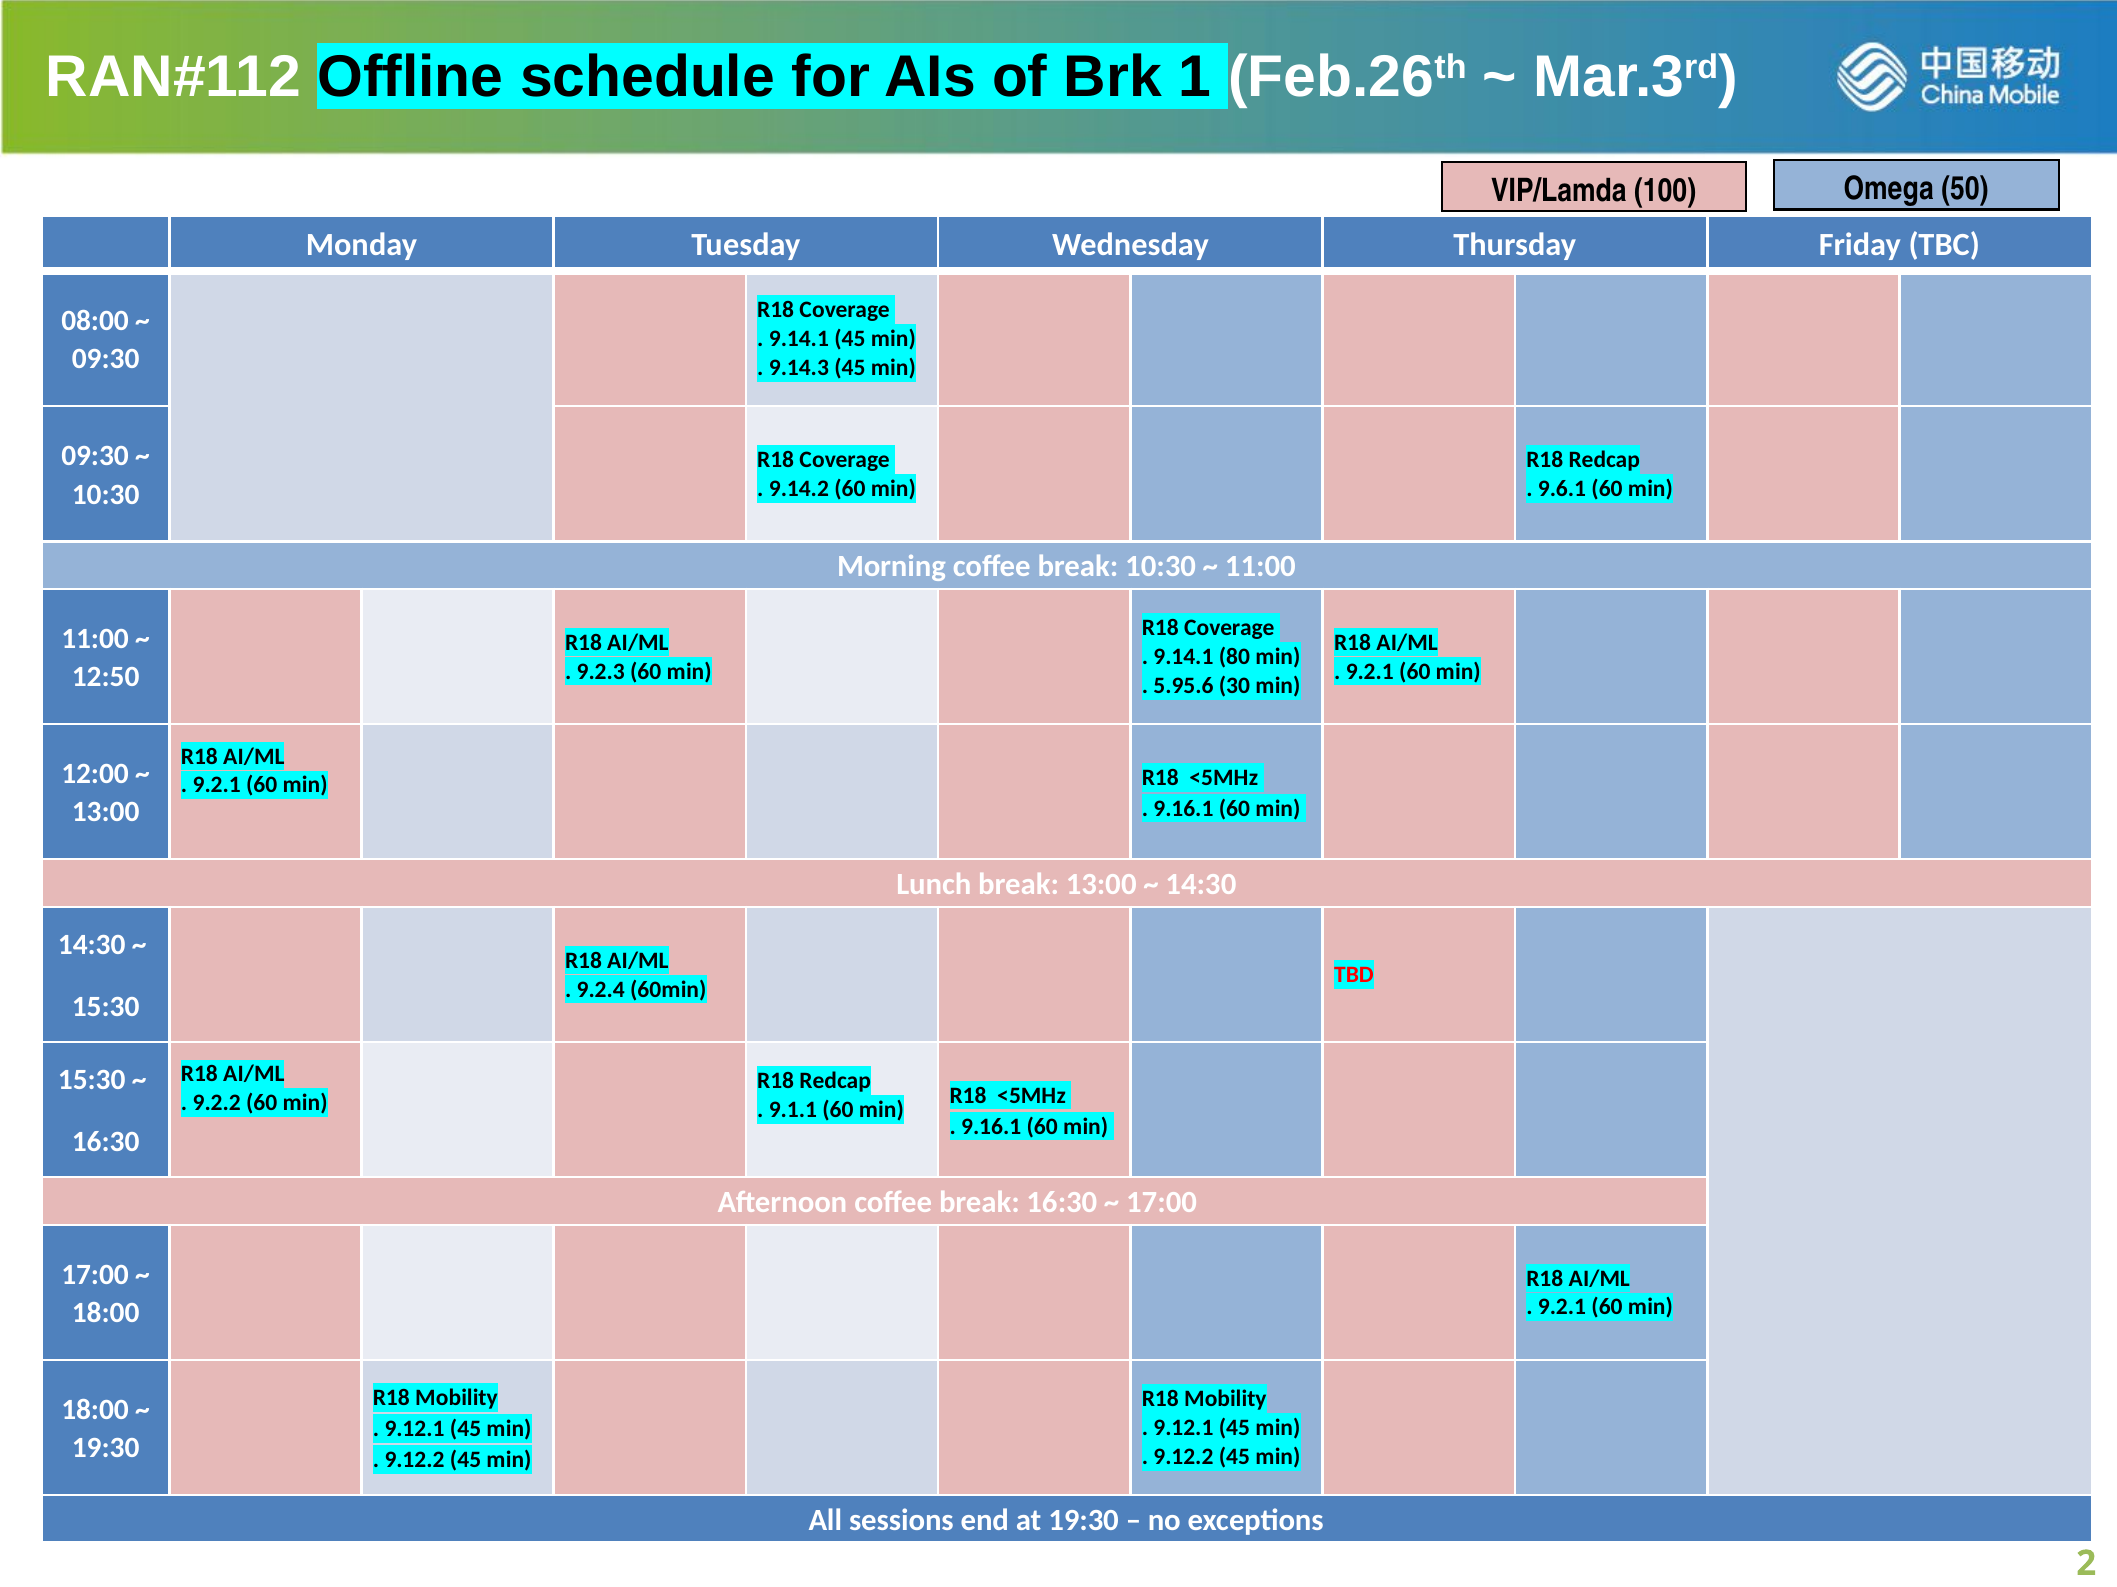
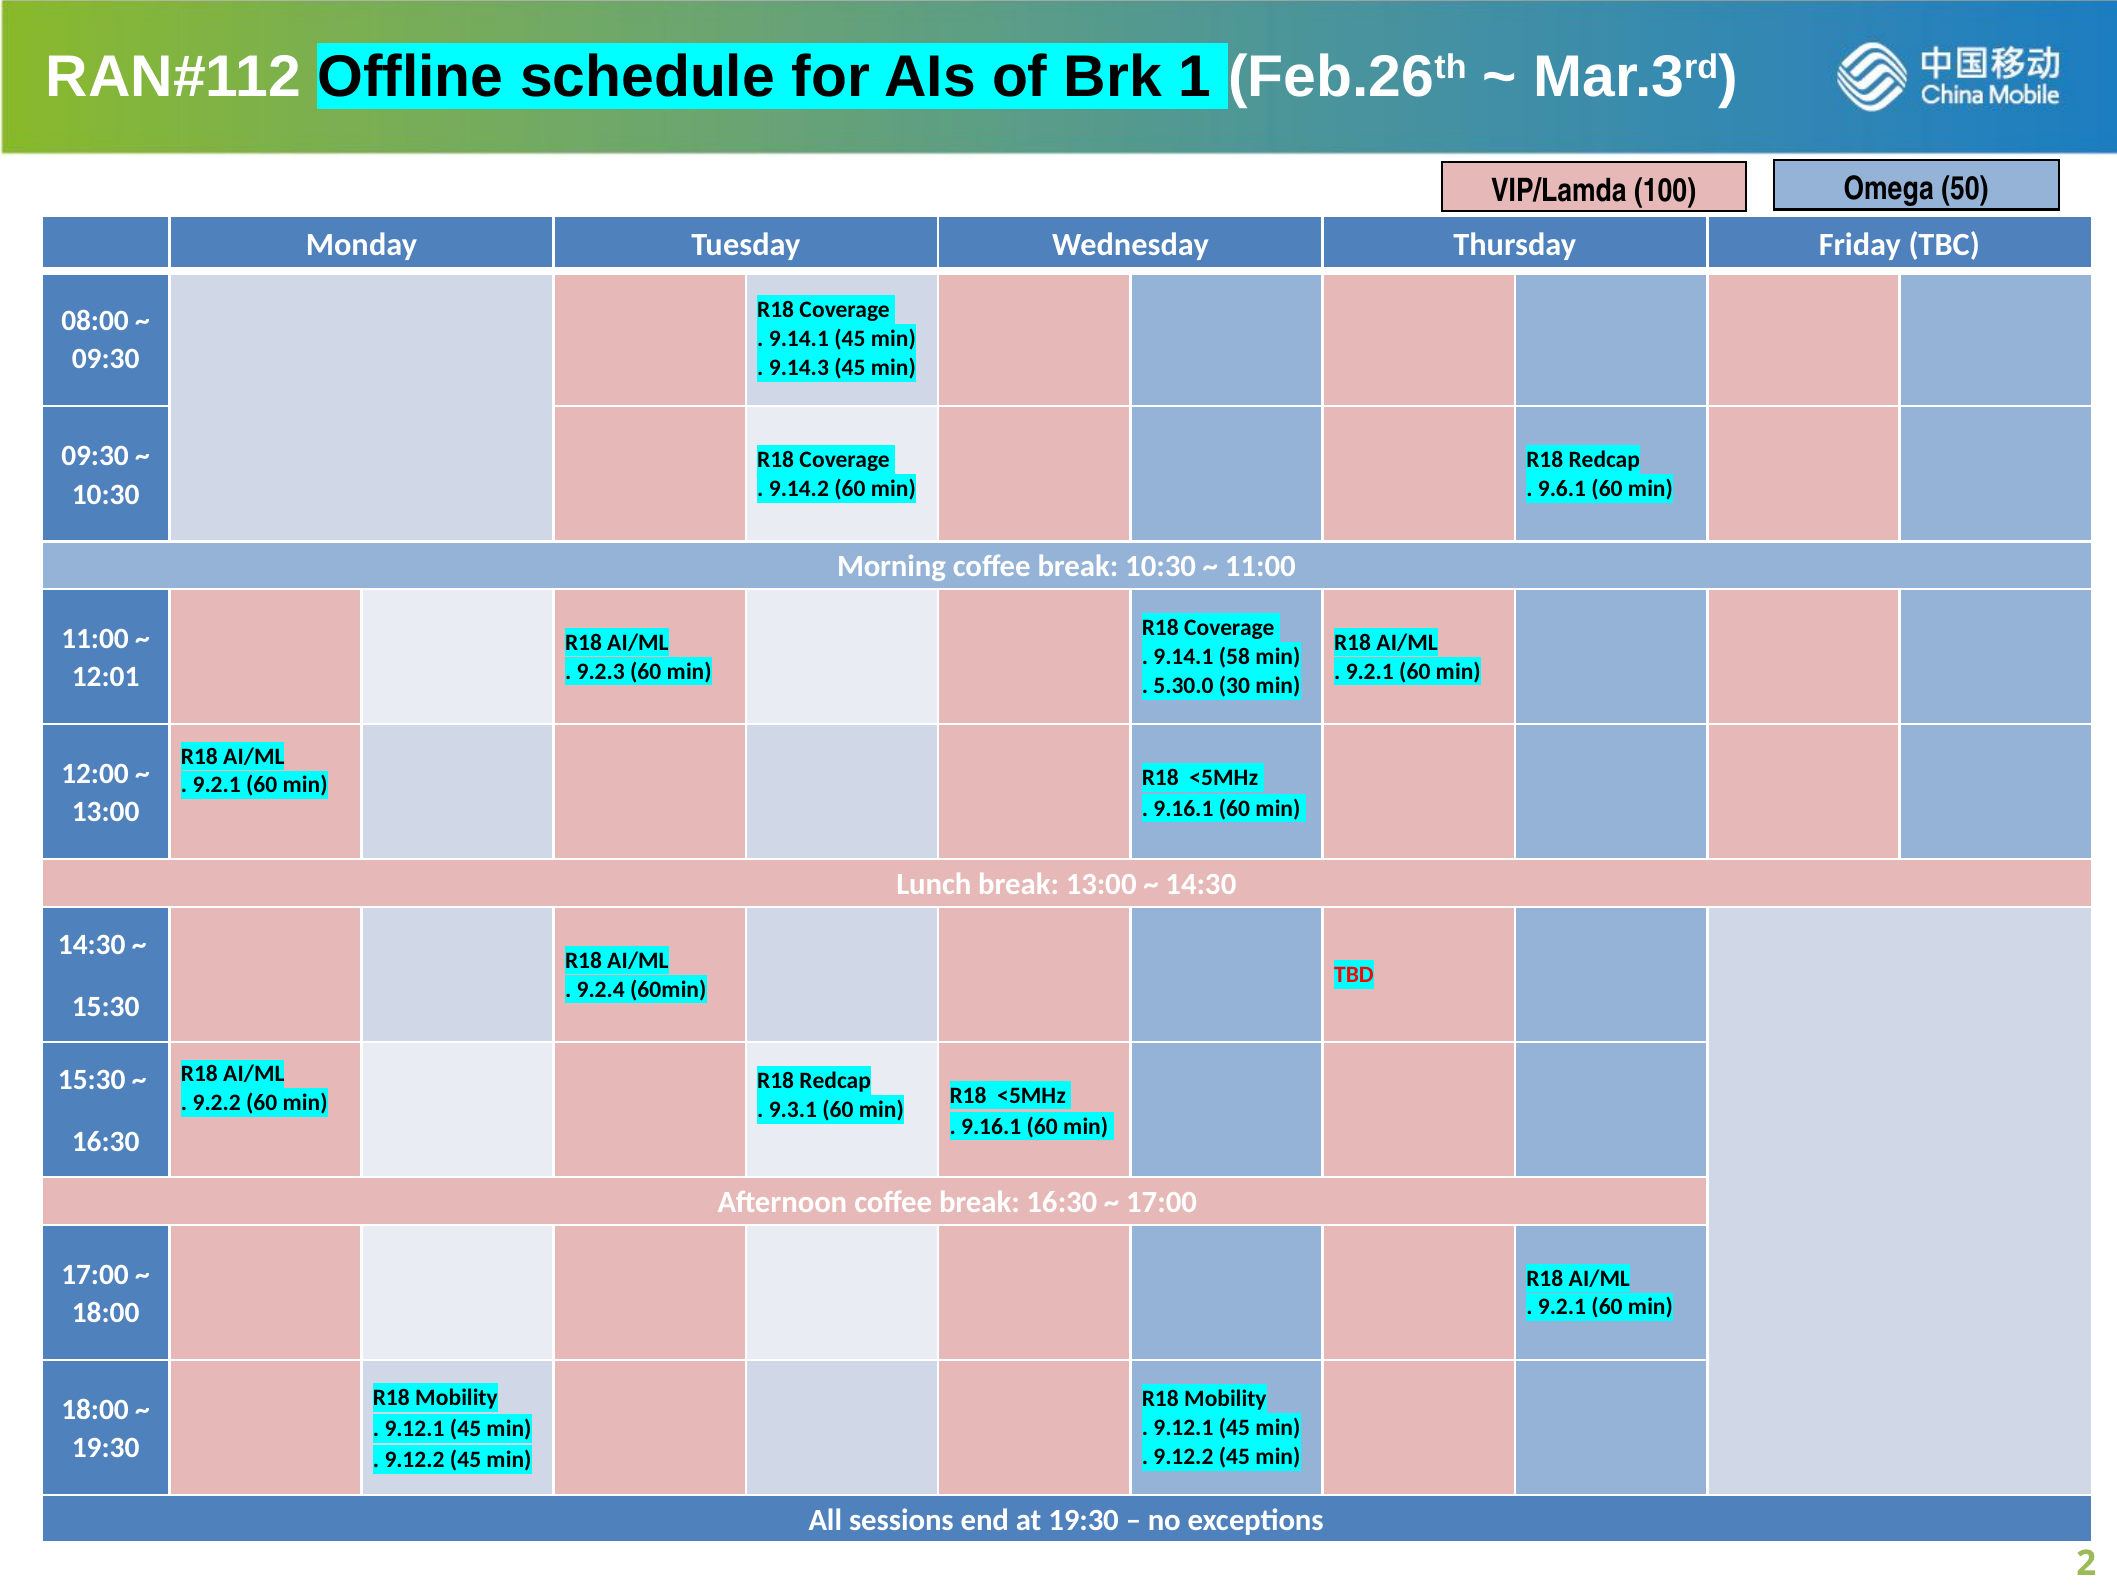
80: 80 -> 58
12:50: 12:50 -> 12:01
5.95.6: 5.95.6 -> 5.30.0
9.1.1: 9.1.1 -> 9.3.1
